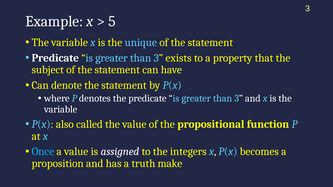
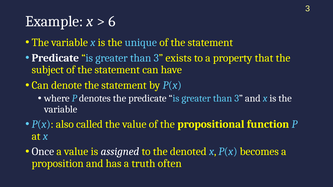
5: 5 -> 6
Once colour: light blue -> white
integers: integers -> denoted
make: make -> often
